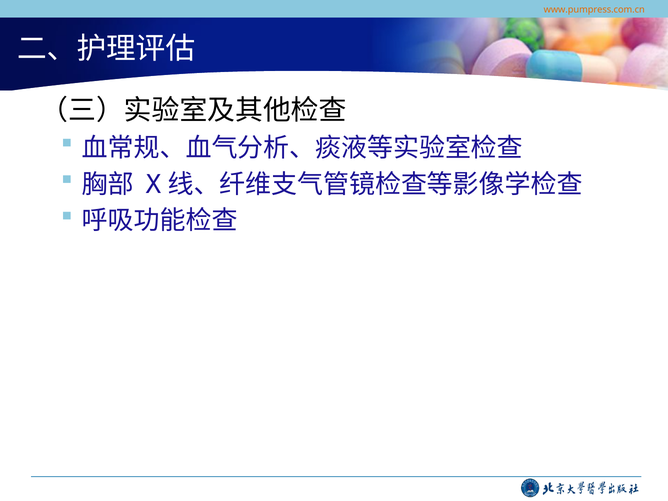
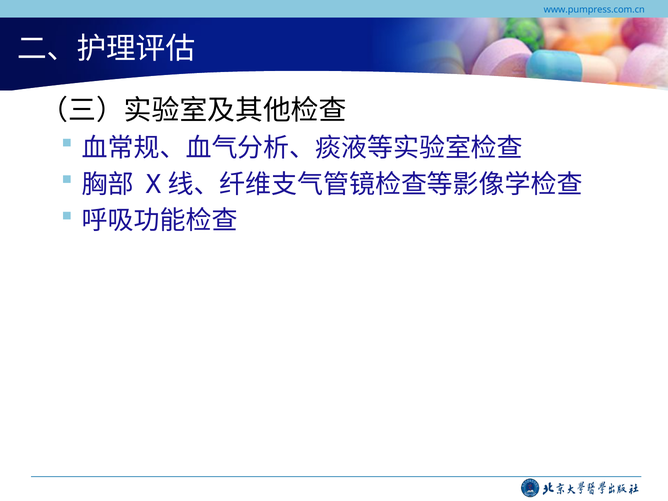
www.pumpress.com.cn colour: orange -> blue
